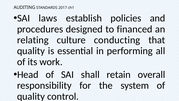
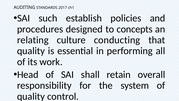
laws: laws -> such
financed: financed -> concepts
